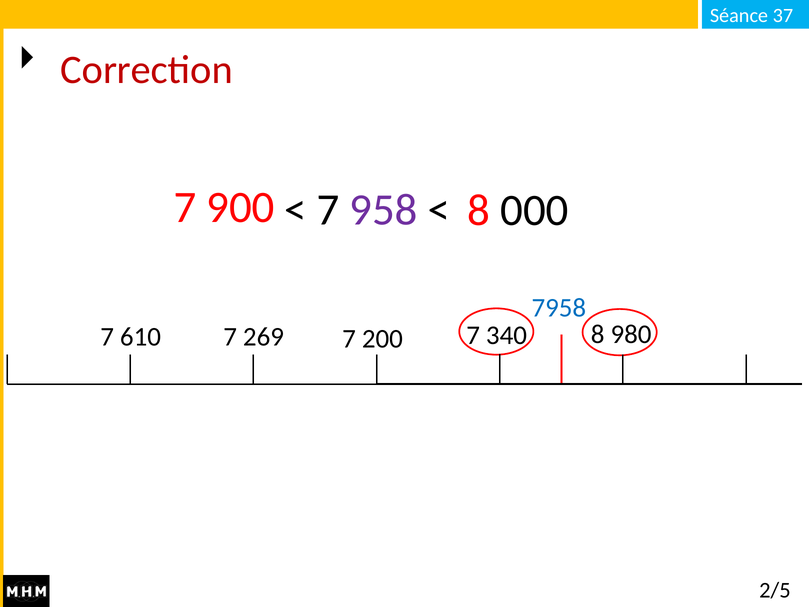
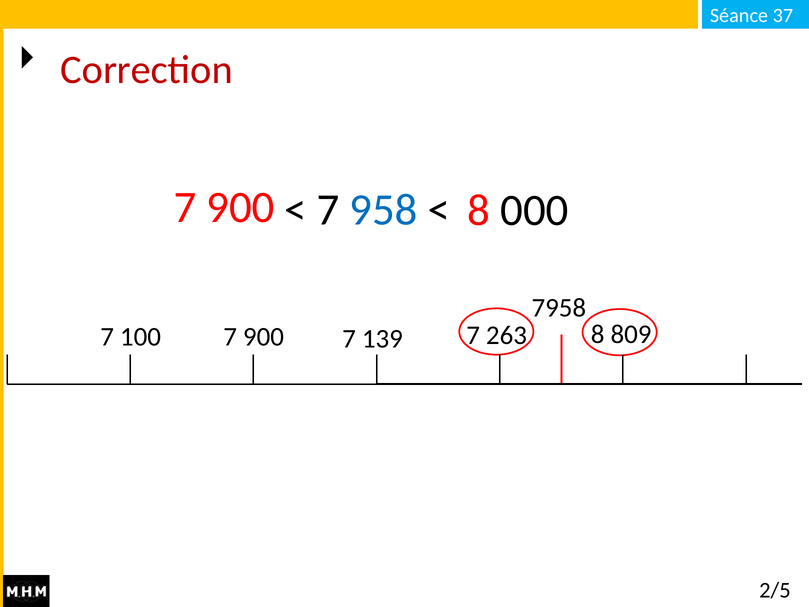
958 colour: purple -> blue
7958 colour: blue -> black
610: 610 -> 100
269 at (263, 337): 269 -> 900
200: 200 -> 139
340: 340 -> 263
980: 980 -> 809
